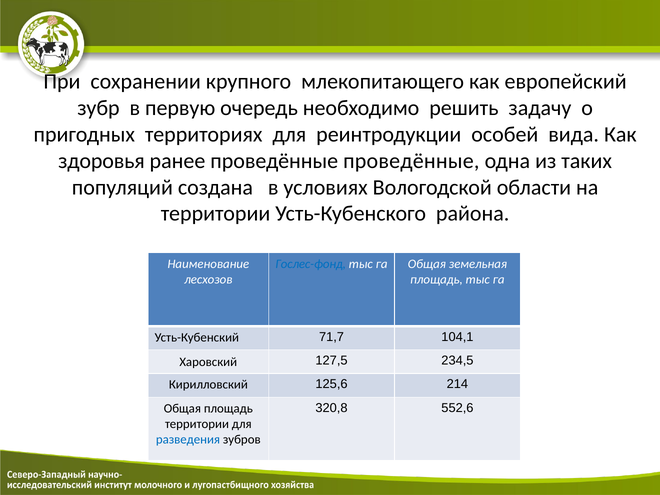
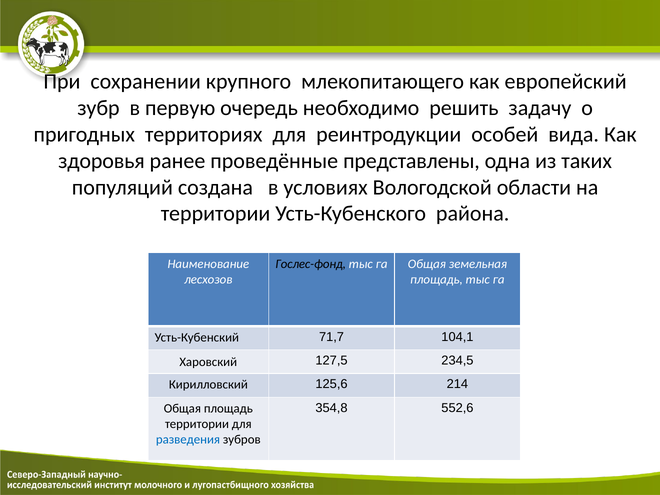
проведённые проведённые: проведённые -> представлены
Гослес-фонд colour: blue -> black
320,8: 320,8 -> 354,8
